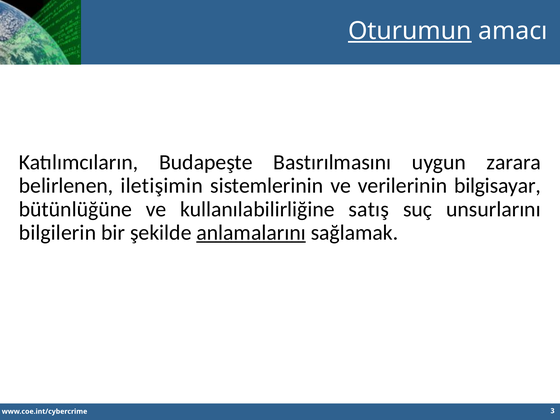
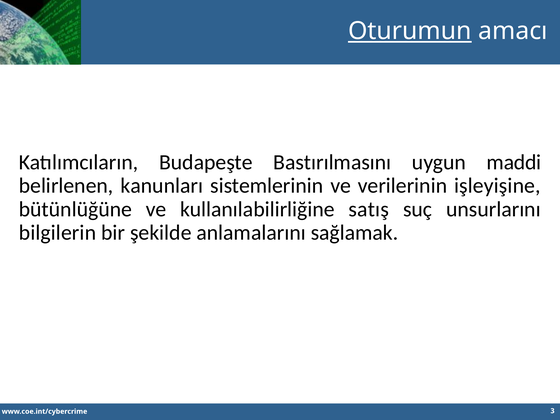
zarara: zarara -> maddi
iletişimin: iletişimin -> kanunları
bilgisayar: bilgisayar -> işleyişine
anlamalarını underline: present -> none
